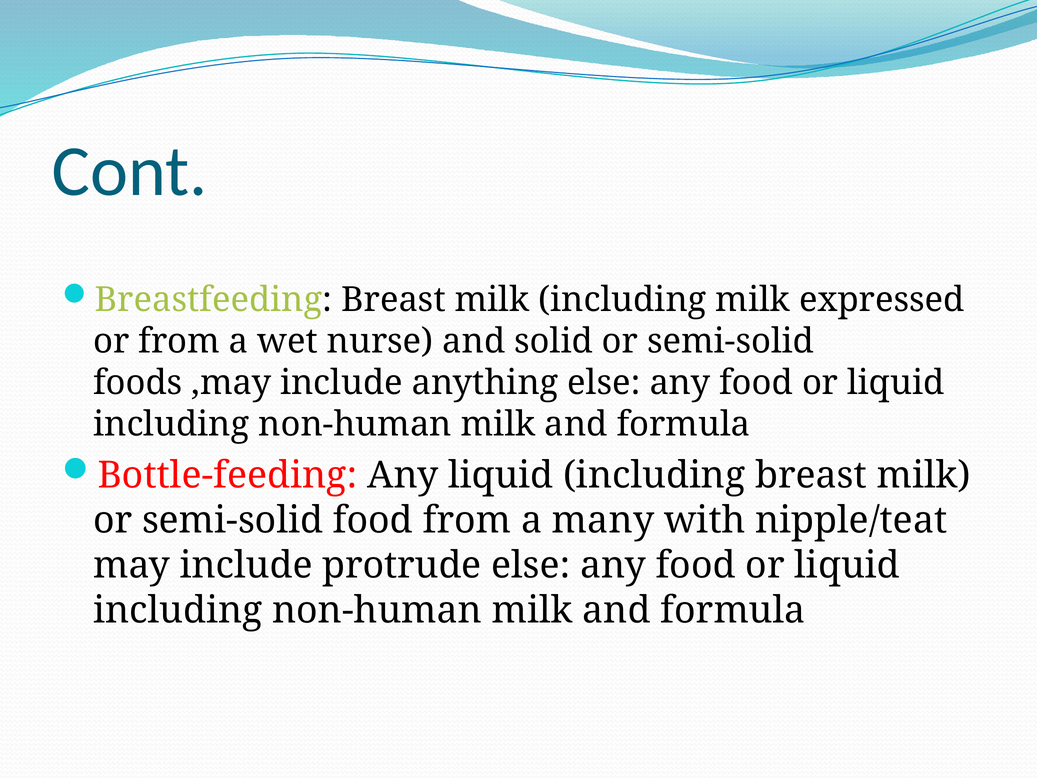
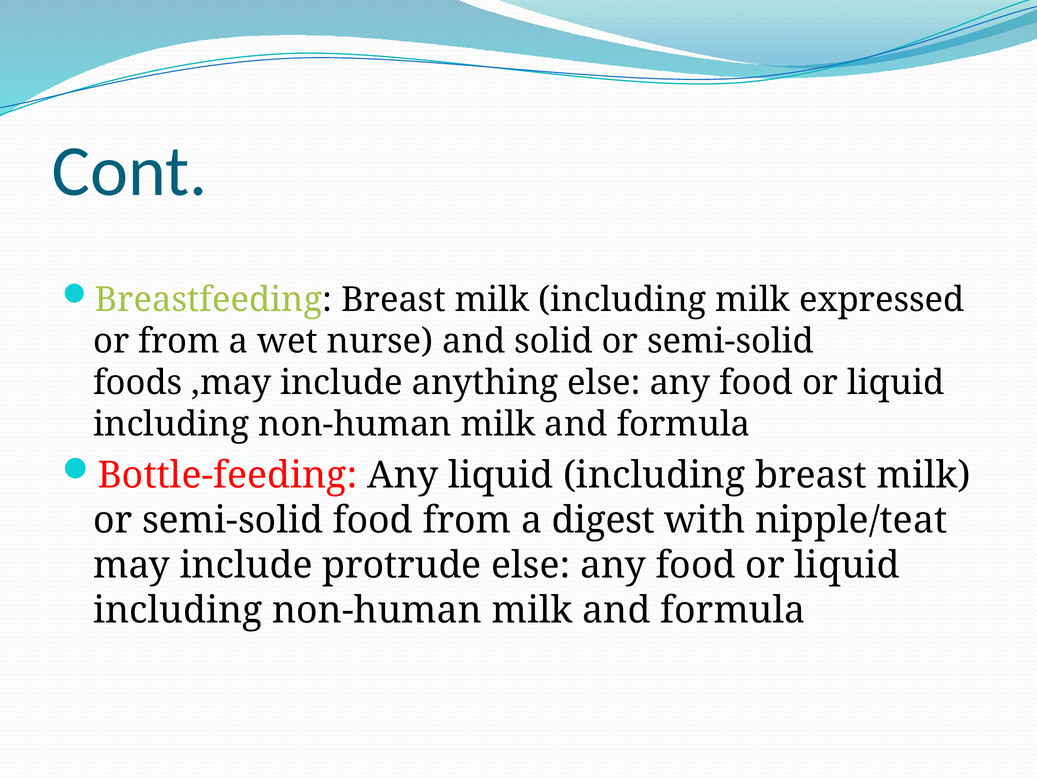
many: many -> digest
